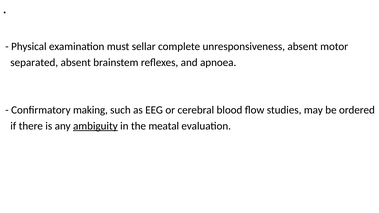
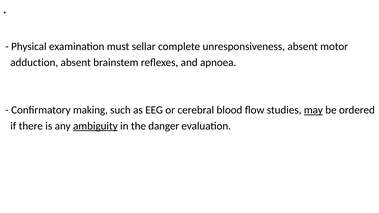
separated: separated -> adduction
may underline: none -> present
meatal: meatal -> danger
